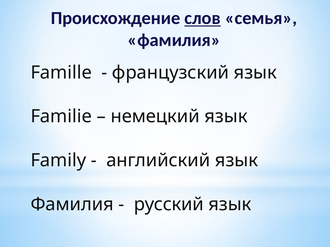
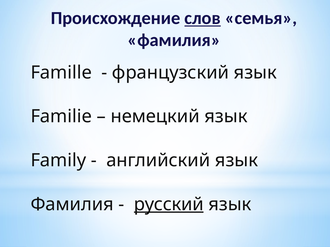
русский underline: none -> present
